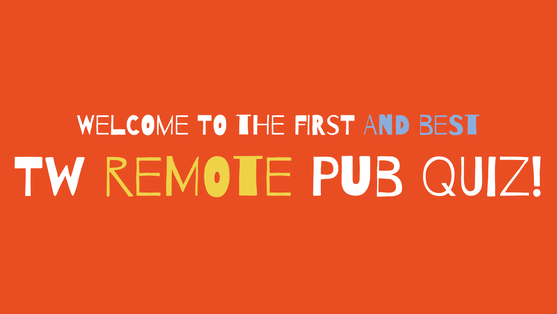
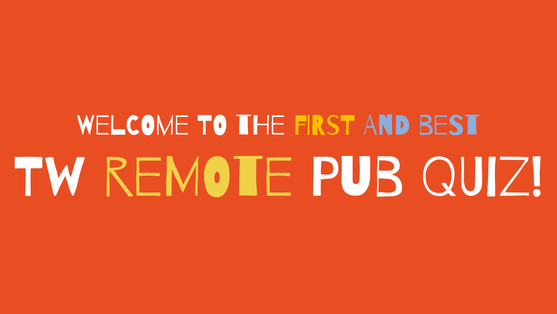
fIrst colour: white -> yellow
